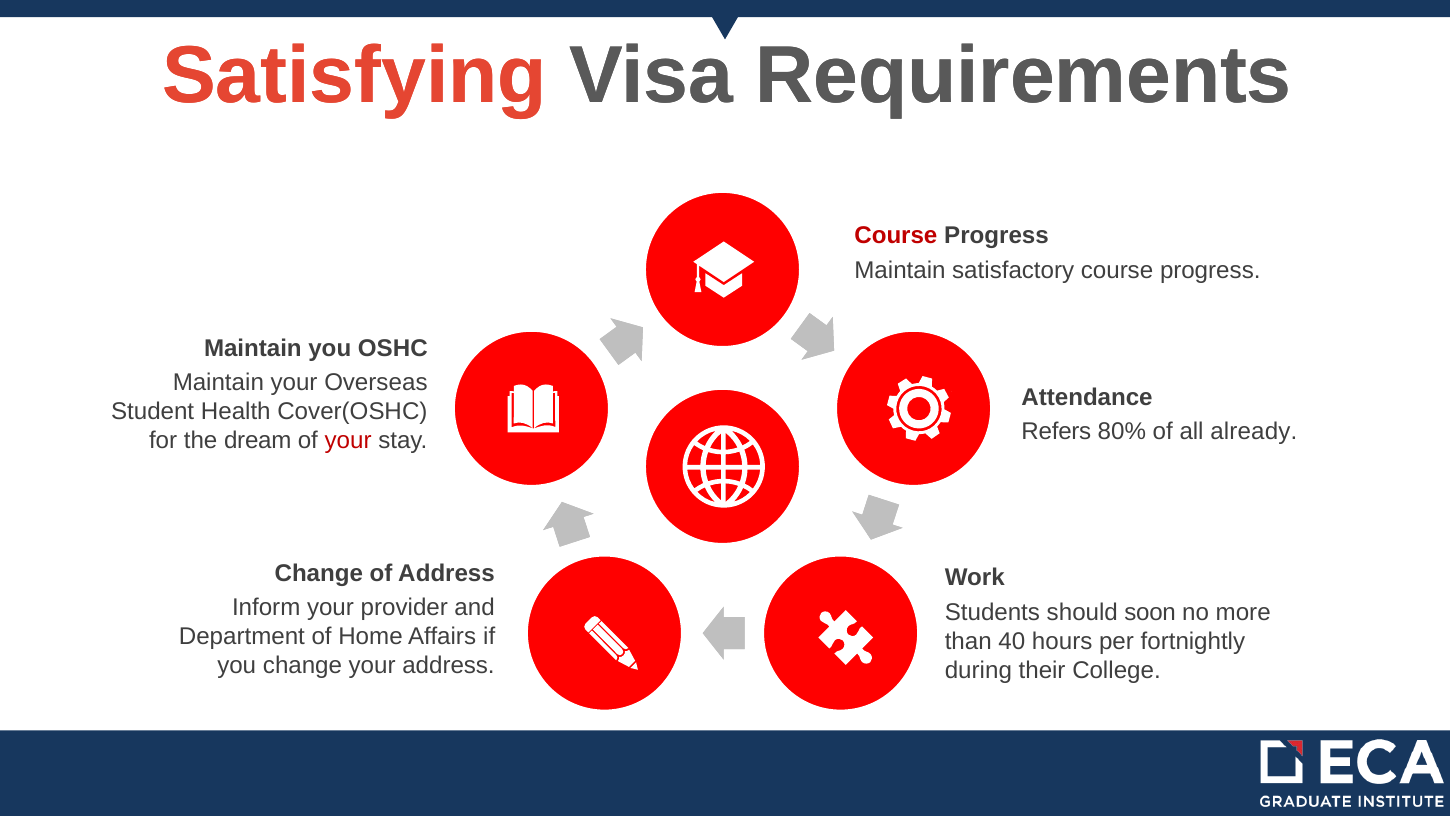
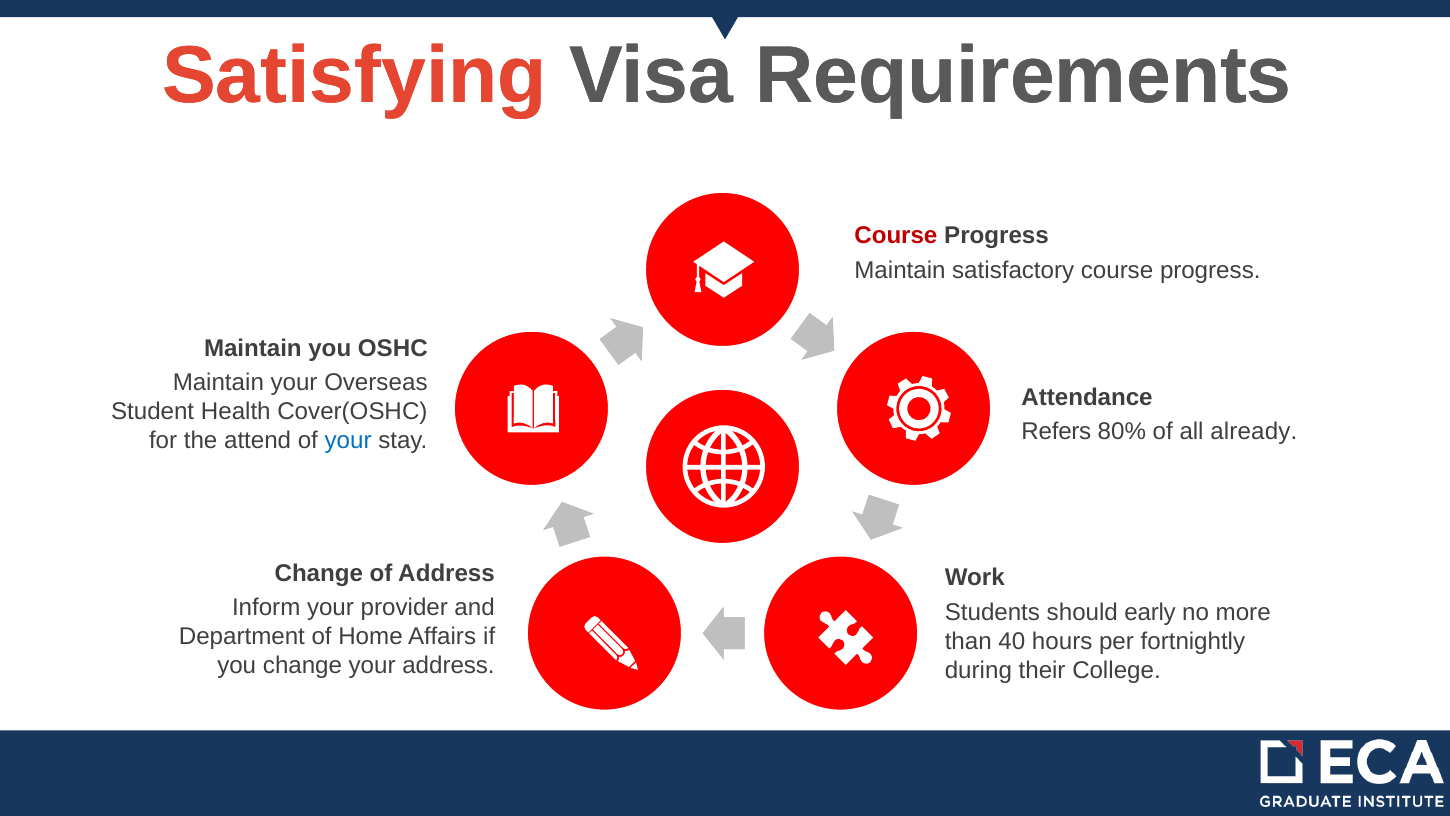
dream: dream -> attend
your at (348, 441) colour: red -> blue
soon: soon -> early
